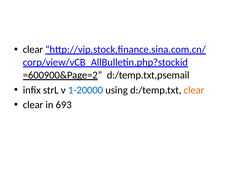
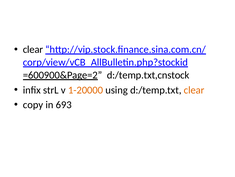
d:/temp.txt,psemail: d:/temp.txt,psemail -> d:/temp.txt,cnstock
1-20000 colour: blue -> orange
clear at (33, 104): clear -> copy
